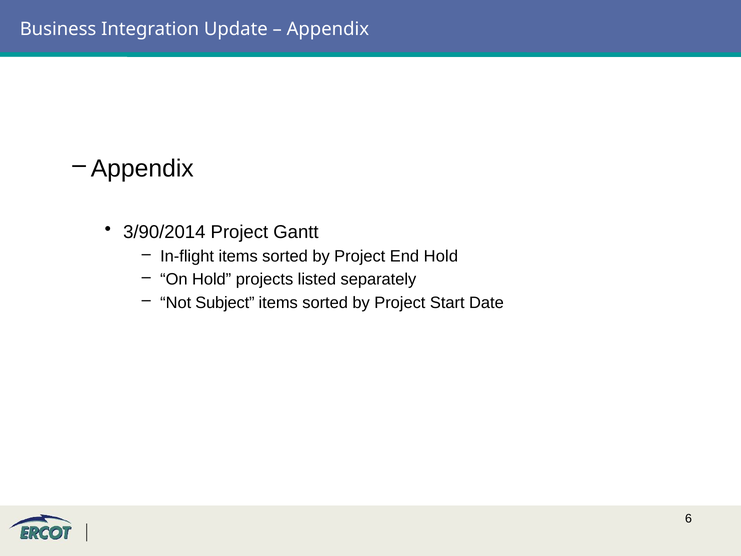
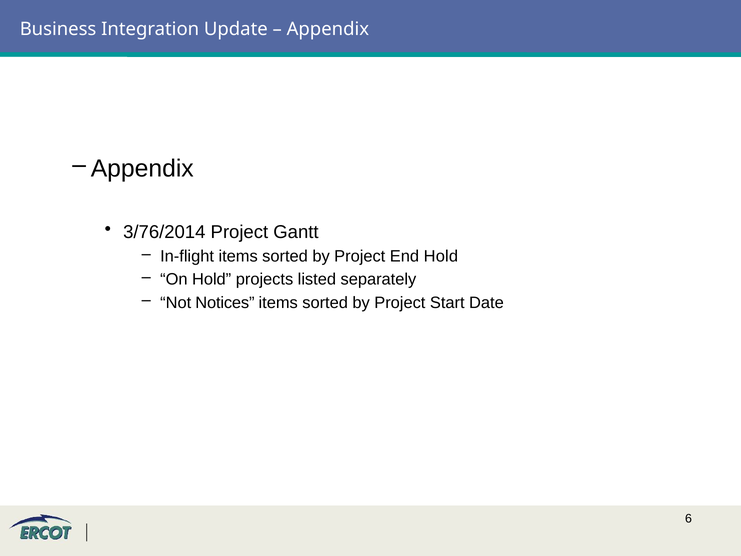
3/90/2014: 3/90/2014 -> 3/76/2014
Subject: Subject -> Notices
